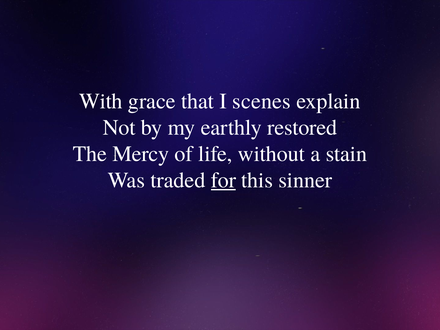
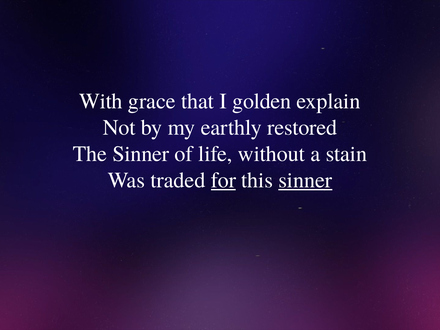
scenes: scenes -> golden
The Mercy: Mercy -> Sinner
sinner at (305, 180) underline: none -> present
